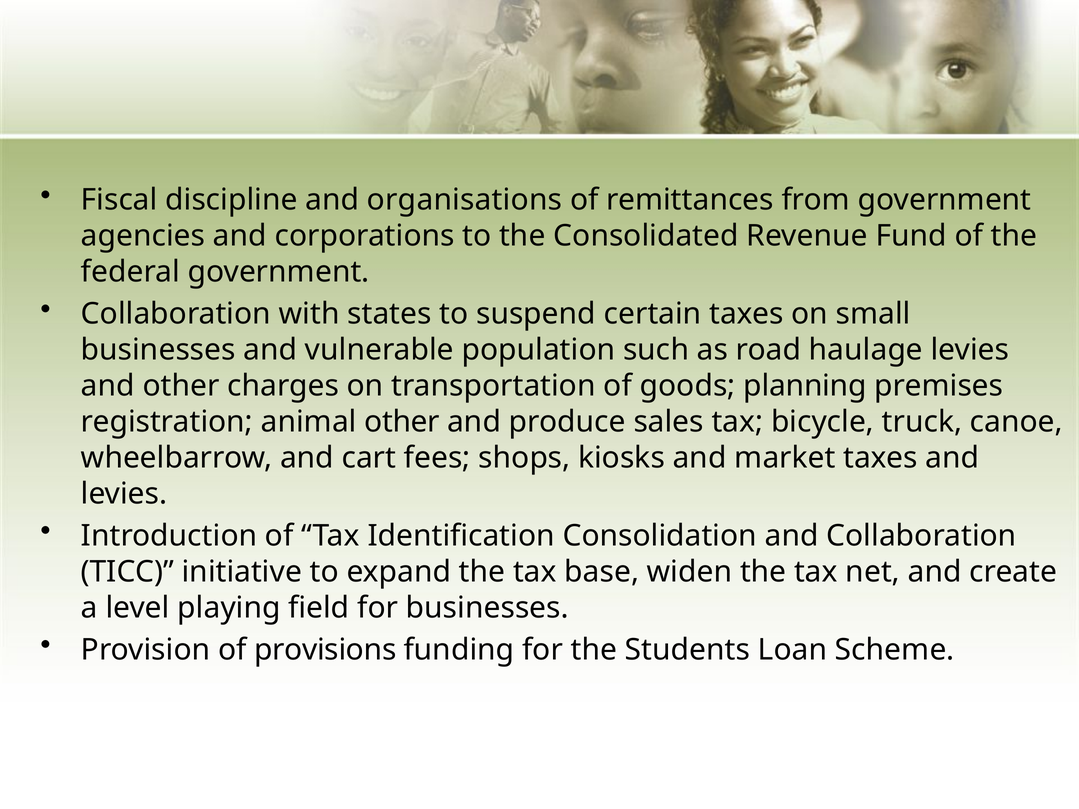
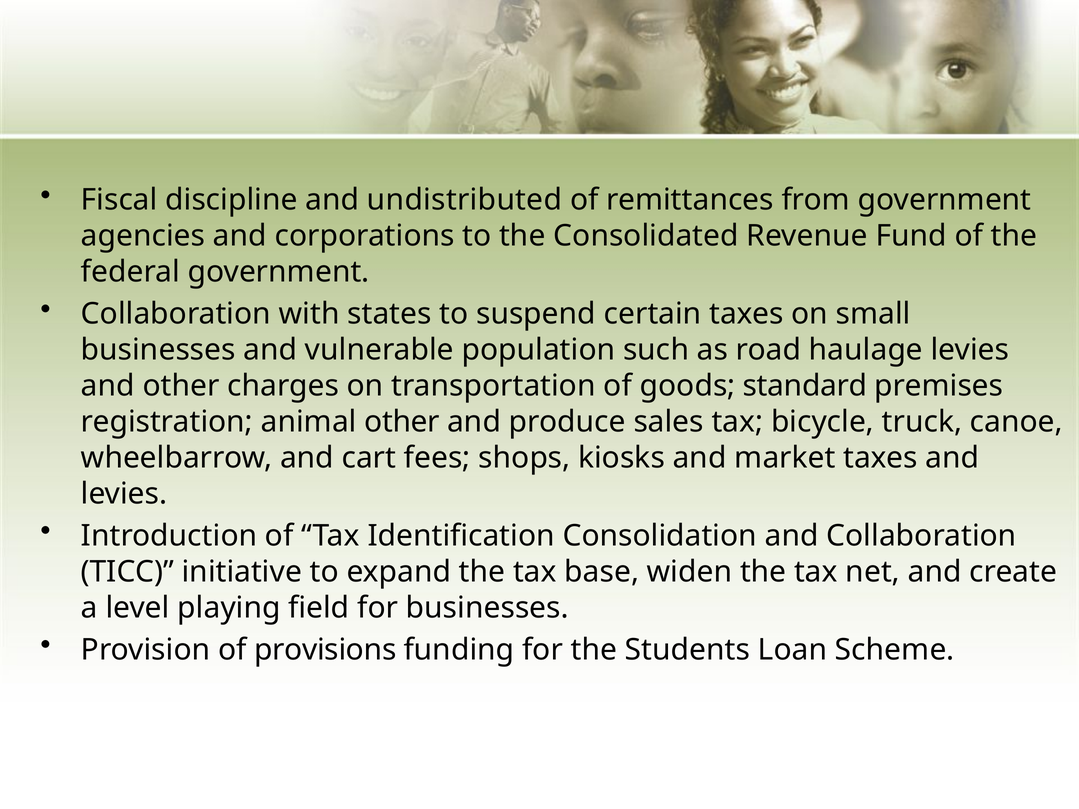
organisations: organisations -> undistributed
planning: planning -> standard
